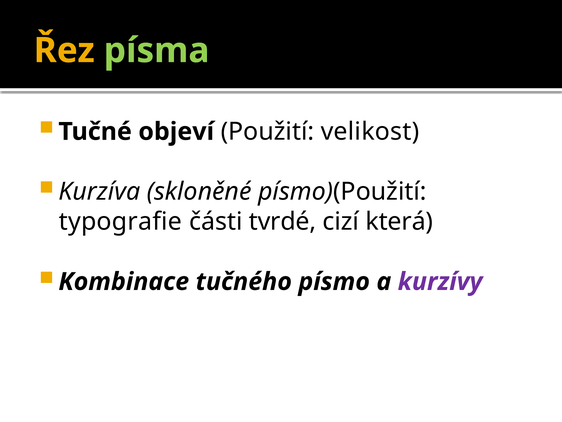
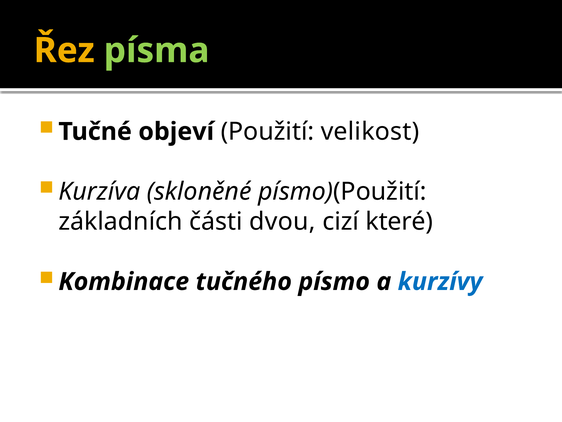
typografie: typografie -> základních
tvrdé: tvrdé -> dvou
která: která -> které
kurzívy colour: purple -> blue
